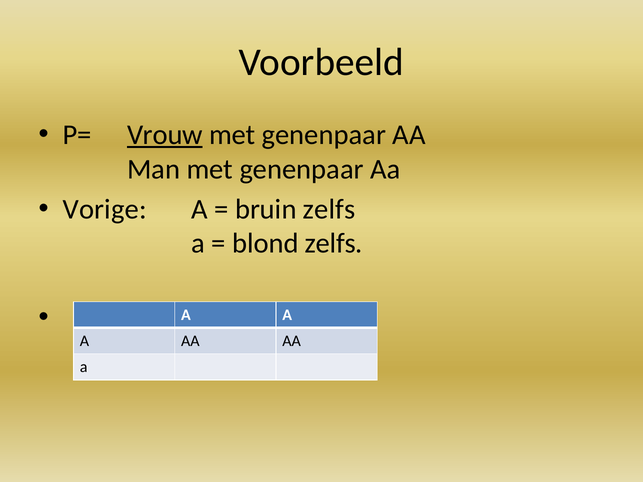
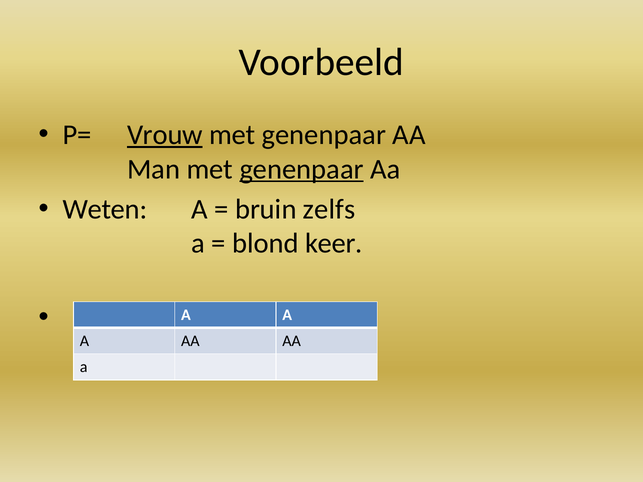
genenpaar at (302, 169) underline: none -> present
Vorige: Vorige -> Weten
blond zelfs: zelfs -> keer
